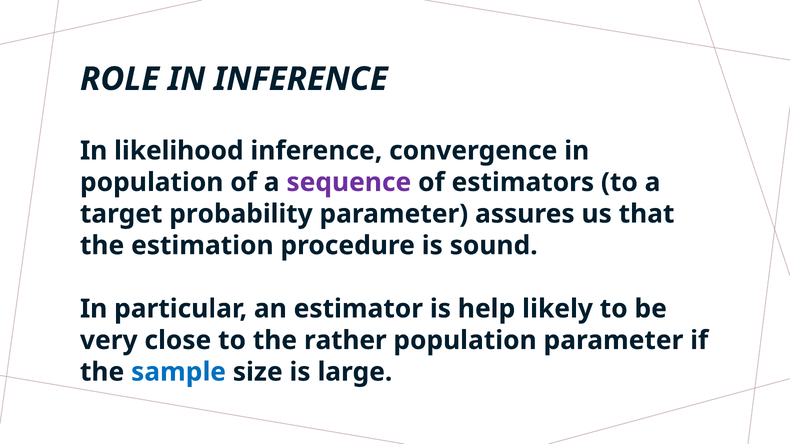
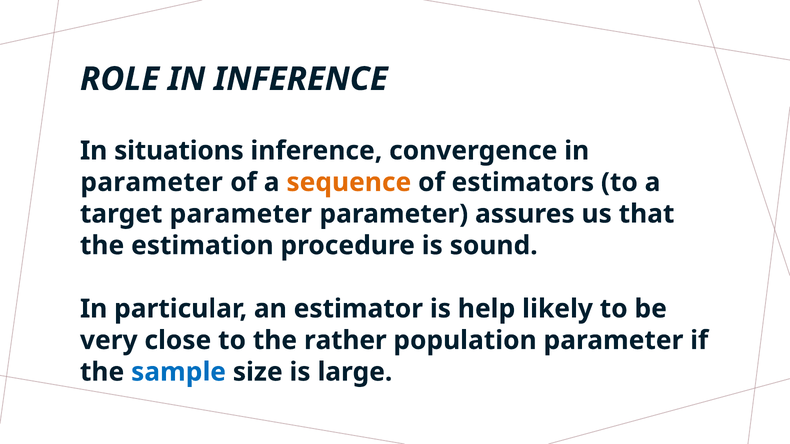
likelihood: likelihood -> situations
population at (152, 182): population -> parameter
sequence colour: purple -> orange
target probability: probability -> parameter
